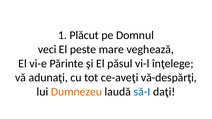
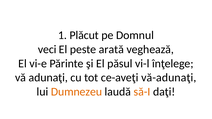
mare: mare -> arată
vă-despărţi: vă-despărţi -> vă-adunaţi
să-I colour: blue -> orange
